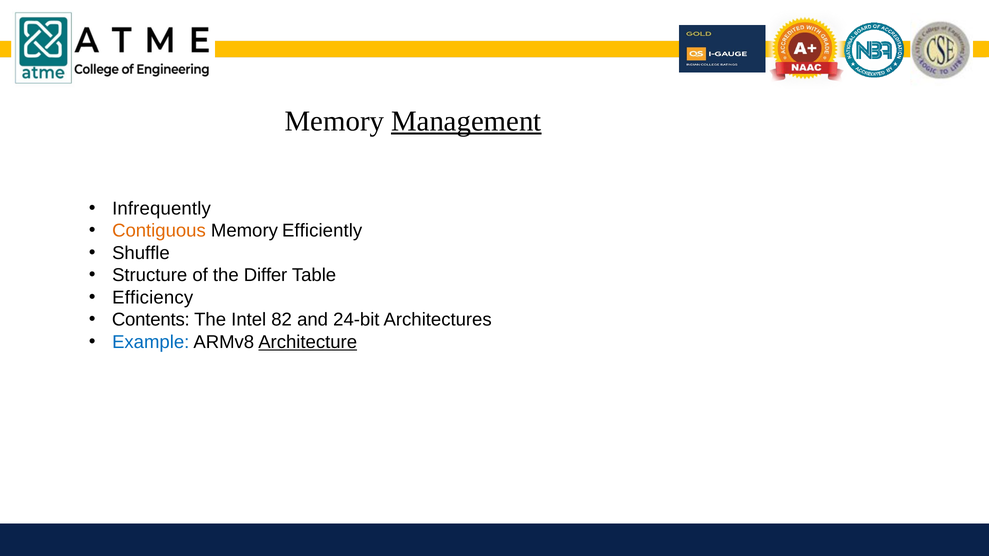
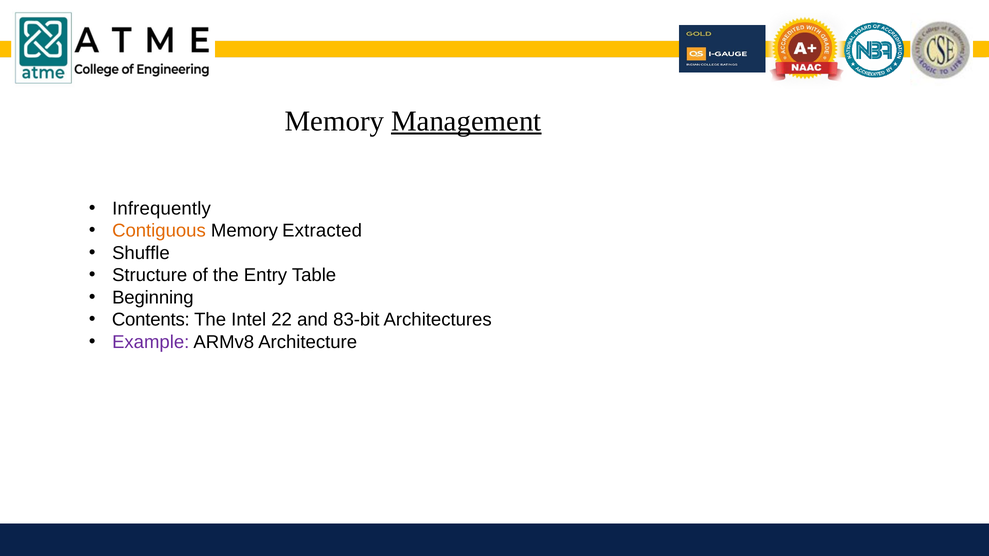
Efficiently: Efficiently -> Extracted
Differ: Differ -> Entry
Efficiency: Efficiency -> Beginning
82: 82 -> 22
24-bit: 24-bit -> 83-bit
Example colour: blue -> purple
Architecture underline: present -> none
